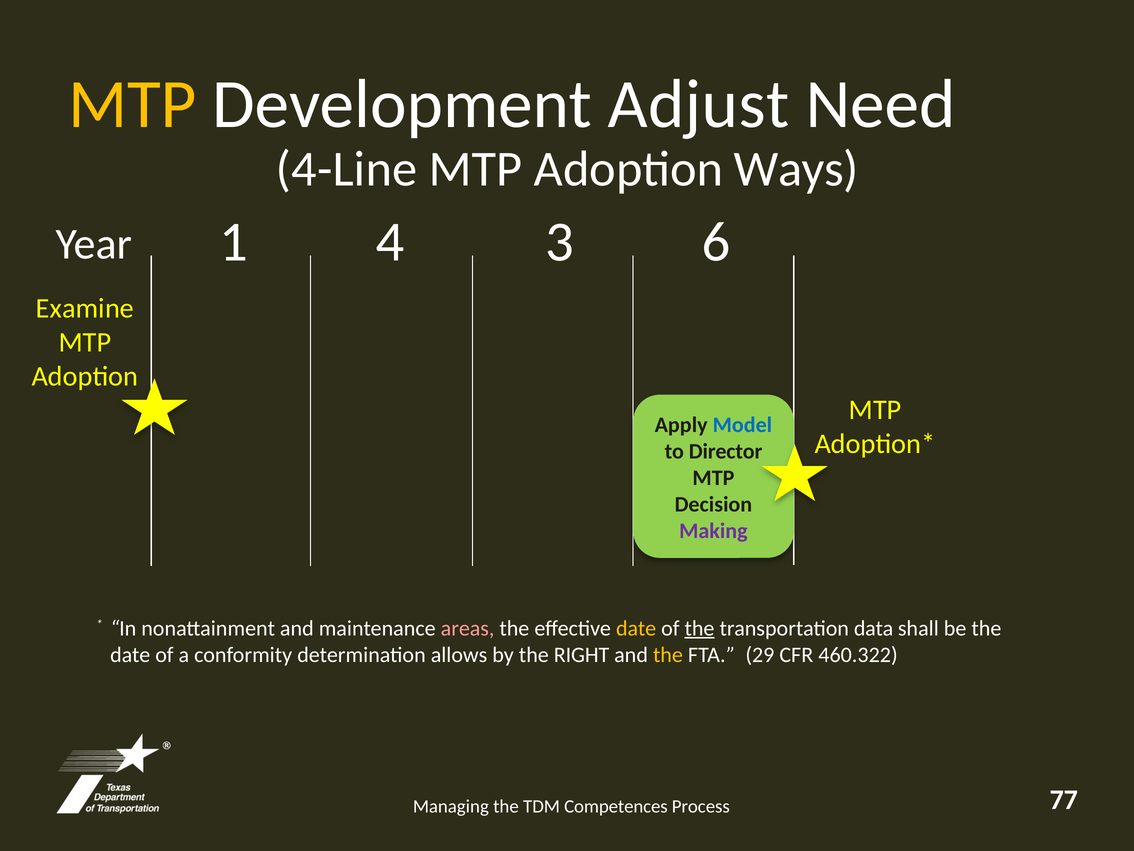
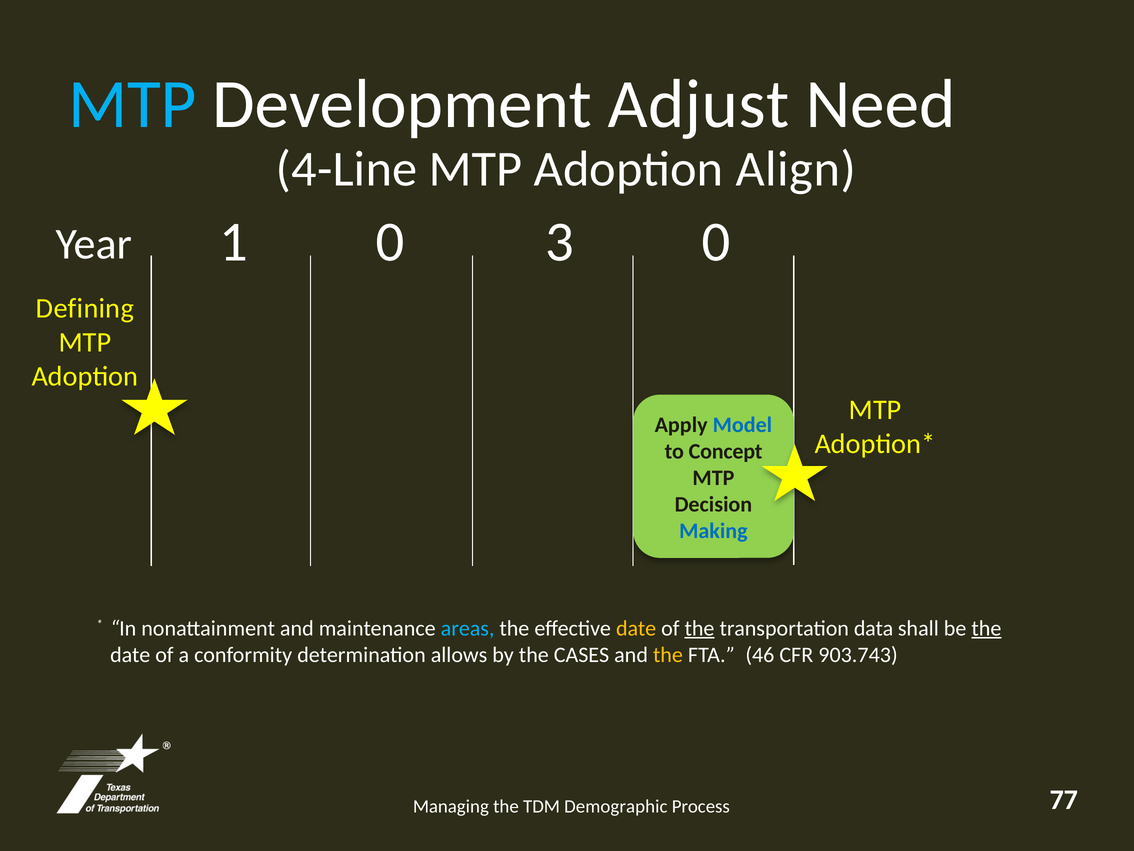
MTP at (132, 104) colour: yellow -> light blue
Ways: Ways -> Align
1 4: 4 -> 0
3 6: 6 -> 0
Examine: Examine -> Defining
Director: Director -> Concept
Making colour: purple -> blue
areas colour: pink -> light blue
the at (986, 628) underline: none -> present
RIGHT: RIGHT -> CASES
29: 29 -> 46
460.322: 460.322 -> 903.743
Competences: Competences -> Demographic
